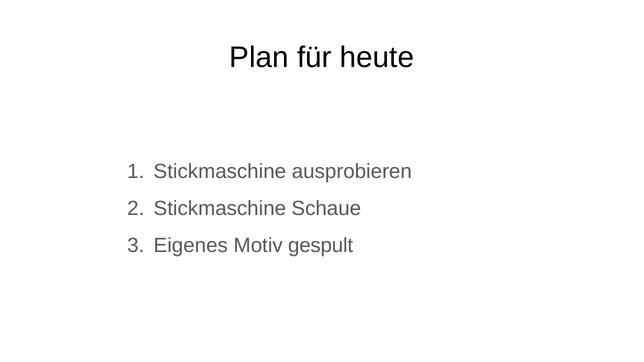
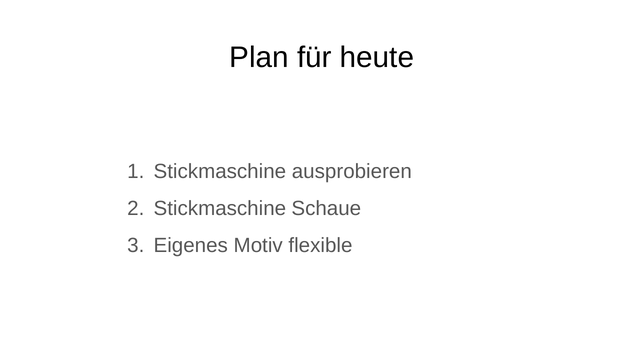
gespult: gespult -> flexible
